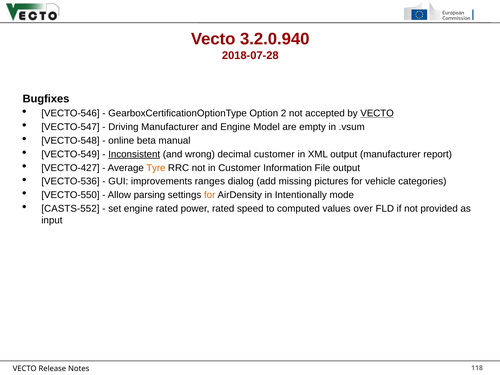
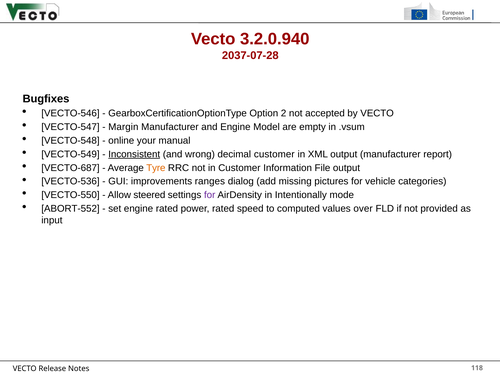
2018-07-28: 2018-07-28 -> 2037-07-28
VECTO at (377, 113) underline: present -> none
Driving: Driving -> Margin
beta: beta -> your
VECTO-427: VECTO-427 -> VECTO-687
parsing: parsing -> steered
for at (210, 195) colour: orange -> purple
CASTS-552: CASTS-552 -> ABORT-552
